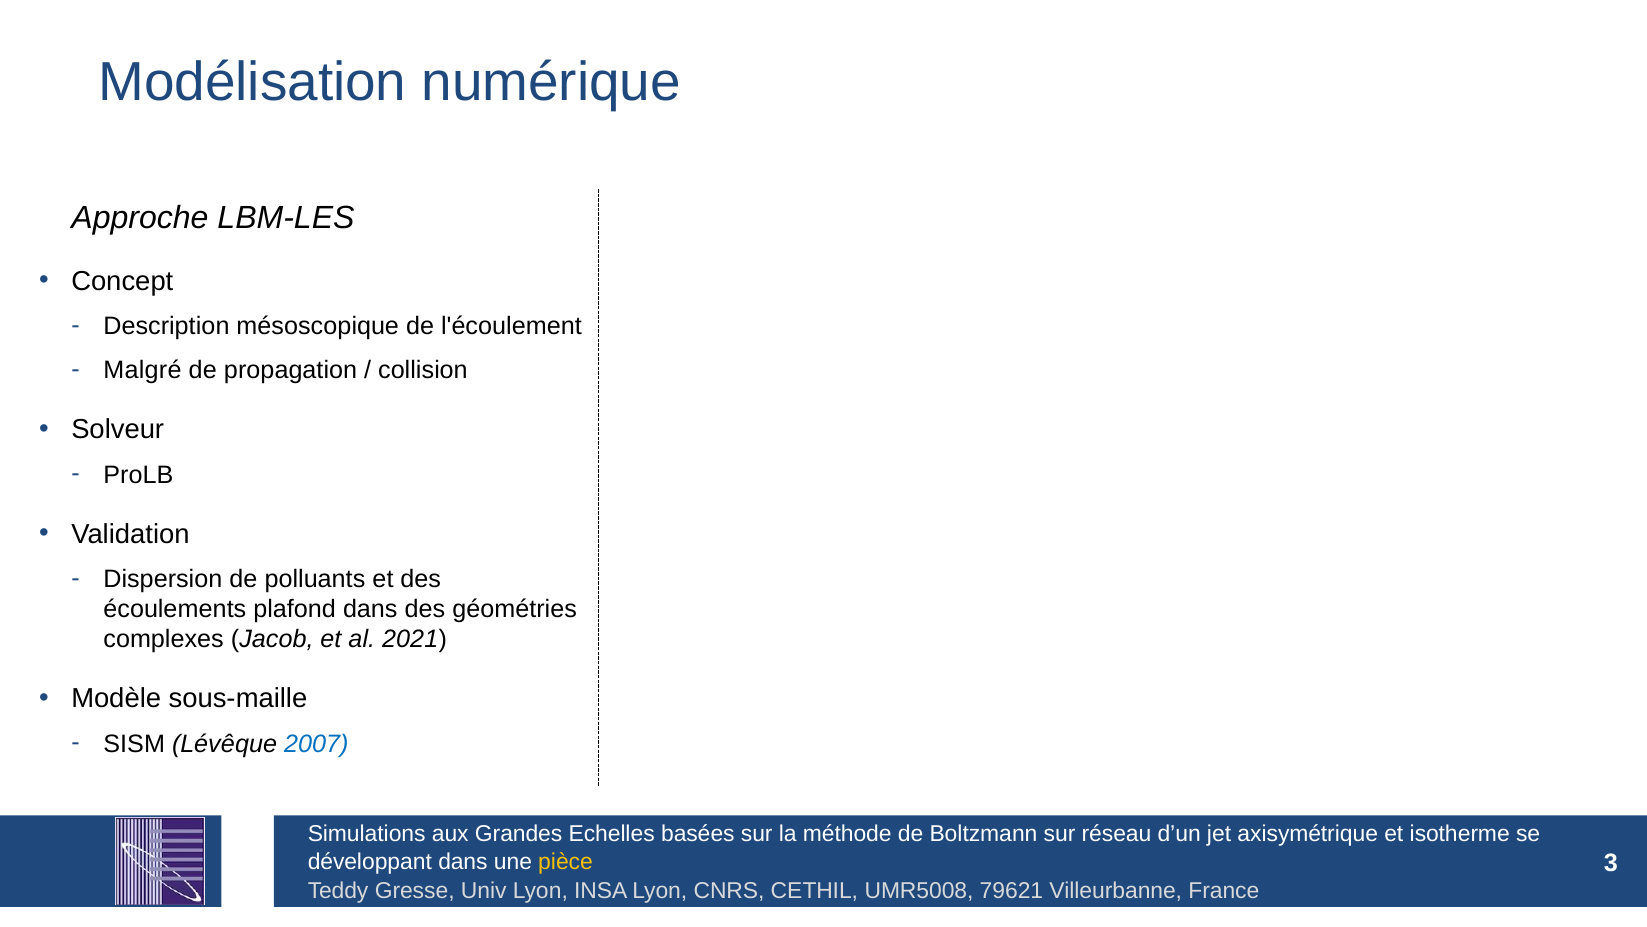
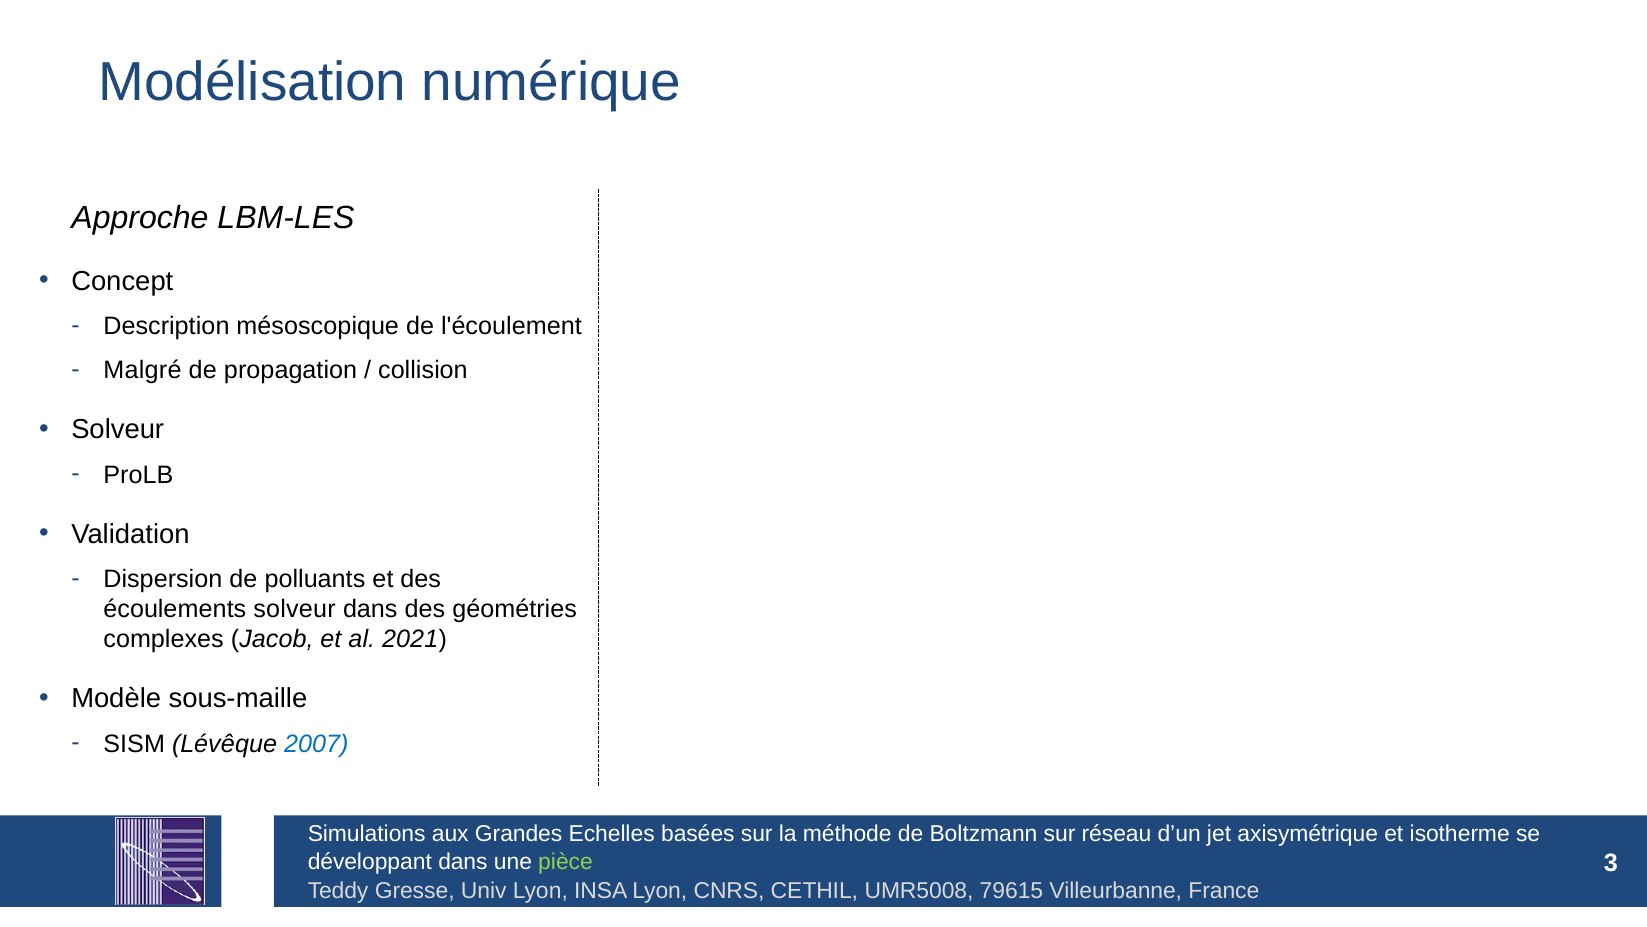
écoulements plafond: plafond -> solveur
pièce colour: yellow -> light green
79621: 79621 -> 79615
